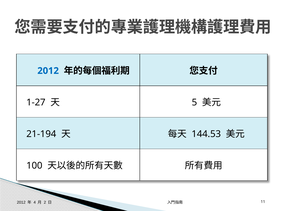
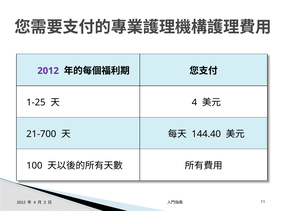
2012 at (48, 71) colour: blue -> purple
1-27: 1-27 -> 1-25
5 at (194, 103): 5 -> 4
21-194: 21-194 -> 21-700
144.53: 144.53 -> 144.40
